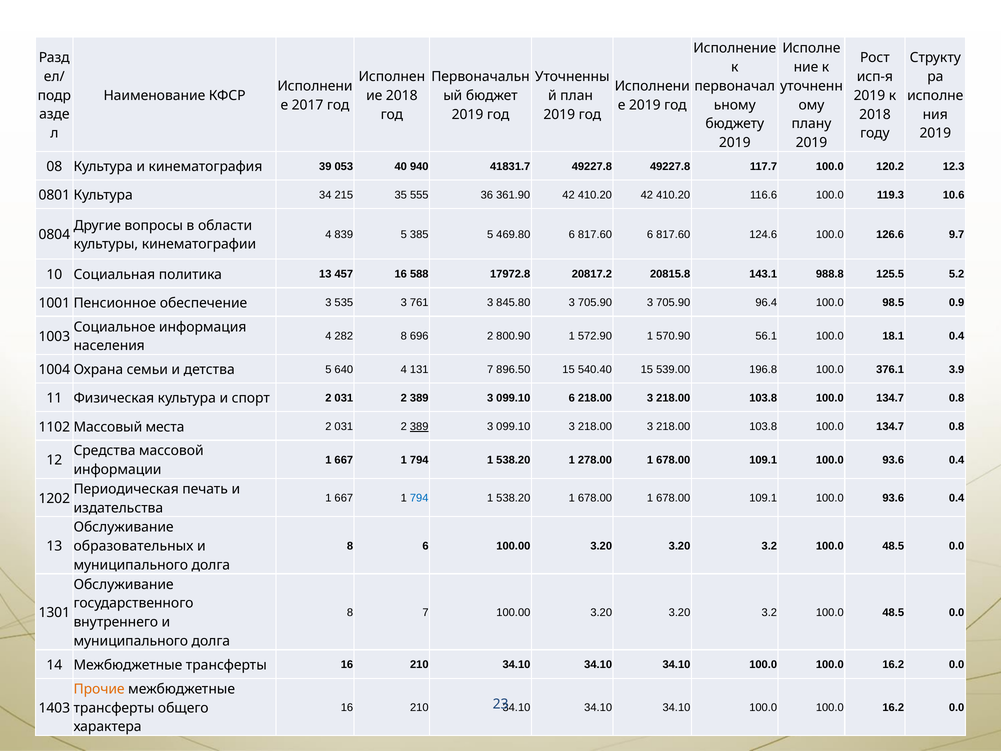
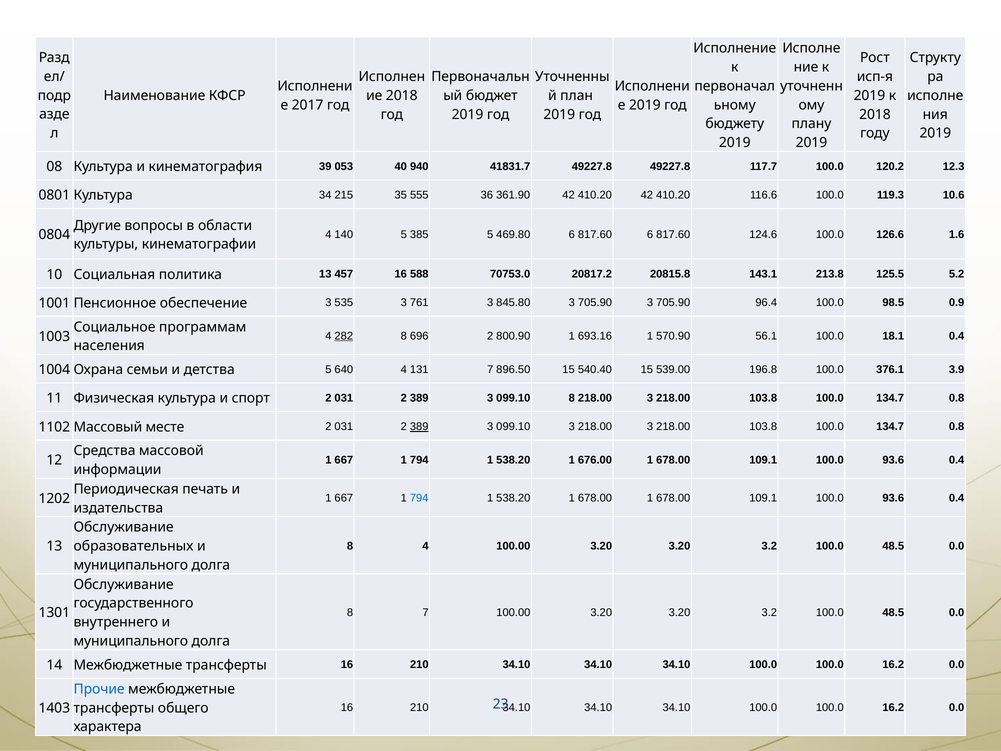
839: 839 -> 140
9.7: 9.7 -> 1.6
17972.8: 17972.8 -> 70753.0
988.8: 988.8 -> 213.8
информация: информация -> программам
282 underline: none -> present
572.90: 572.90 -> 693.16
099.10 6: 6 -> 8
места: места -> месте
278.00: 278.00 -> 676.00
8 6: 6 -> 4
Прочие colour: orange -> blue
